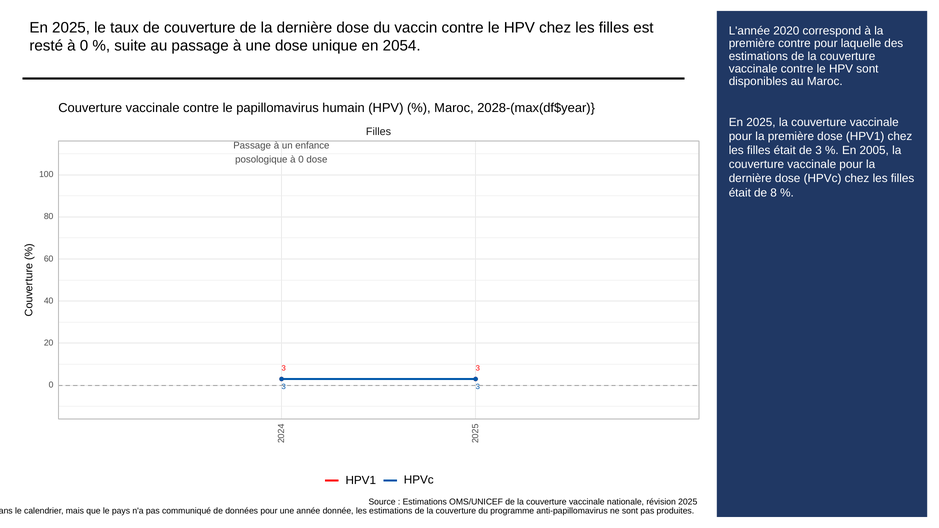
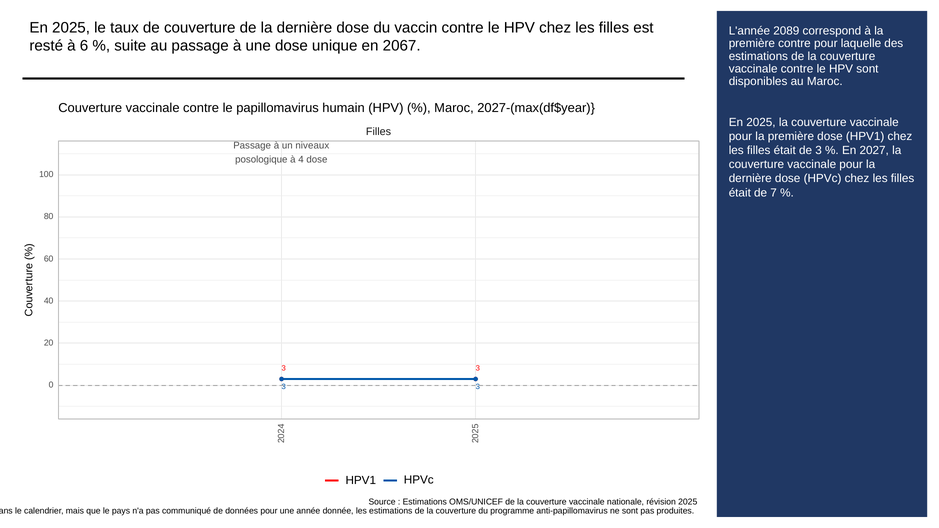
2020: 2020 -> 2089
resté à 0: 0 -> 6
2054: 2054 -> 2067
2028-(max(df$year: 2028-(max(df$year -> 2027-(max(df$year
enfance: enfance -> niveaux
2005: 2005 -> 2027
posologique à 0: 0 -> 4
8: 8 -> 7
